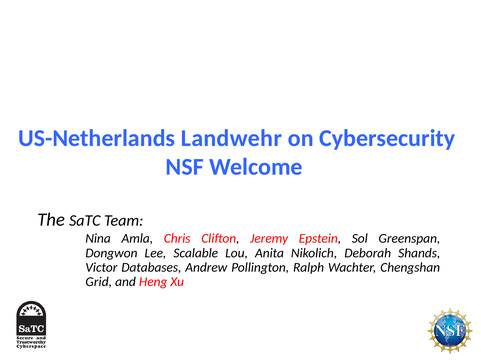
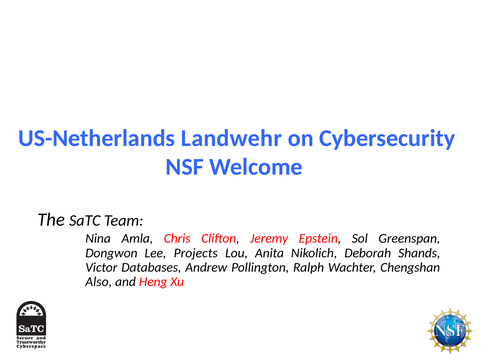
Scalable: Scalable -> Projects
Grid: Grid -> Also
